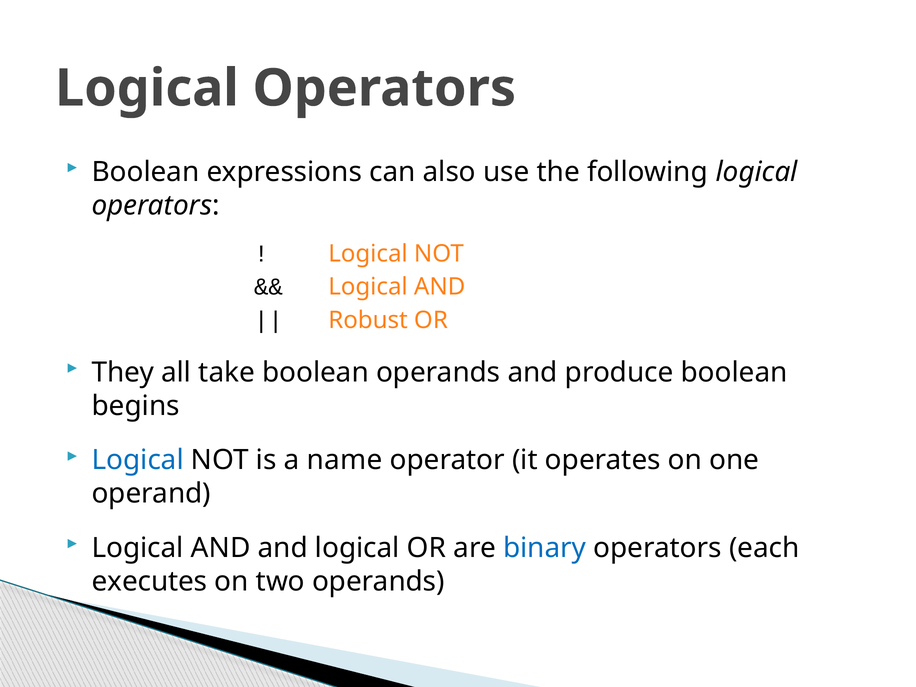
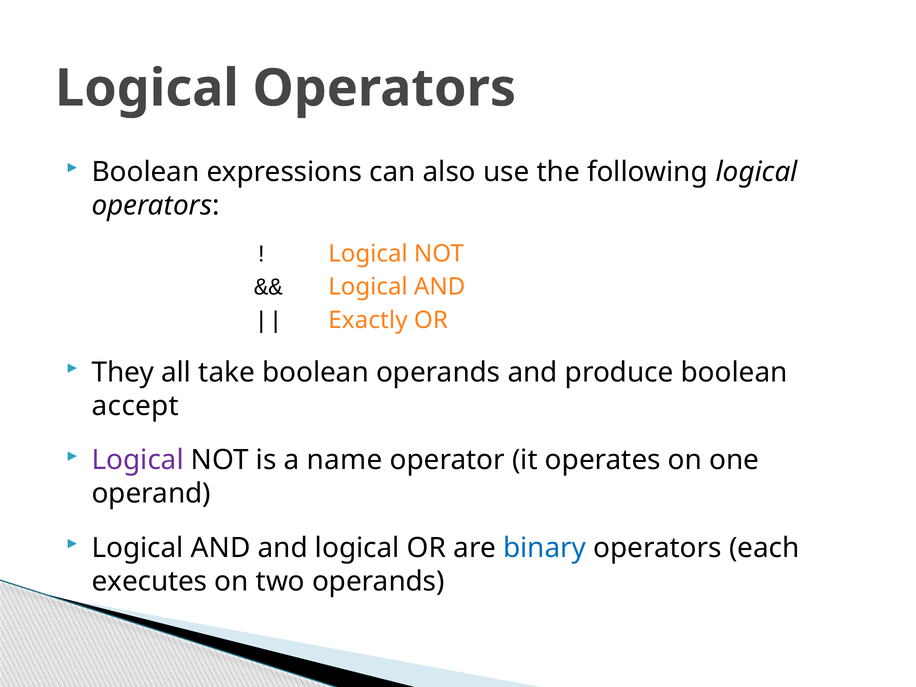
Robust: Robust -> Exactly
begins: begins -> accept
Logical at (138, 460) colour: blue -> purple
